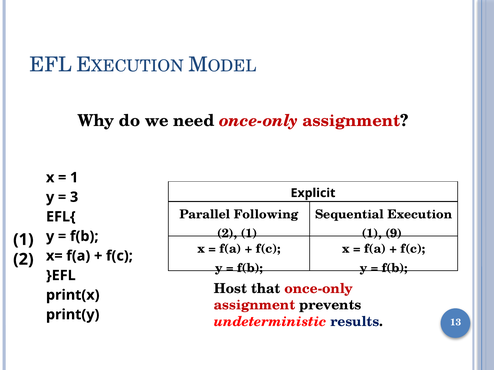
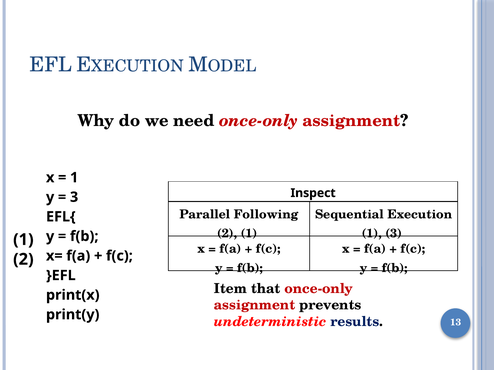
Explicit: Explicit -> Inspect
1 9: 9 -> 3
Host: Host -> Item
